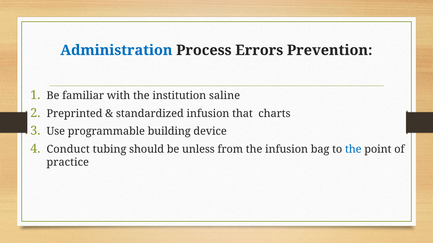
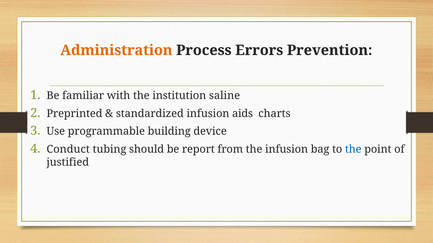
Administration colour: blue -> orange
that: that -> aids
unless: unless -> report
practice: practice -> justified
